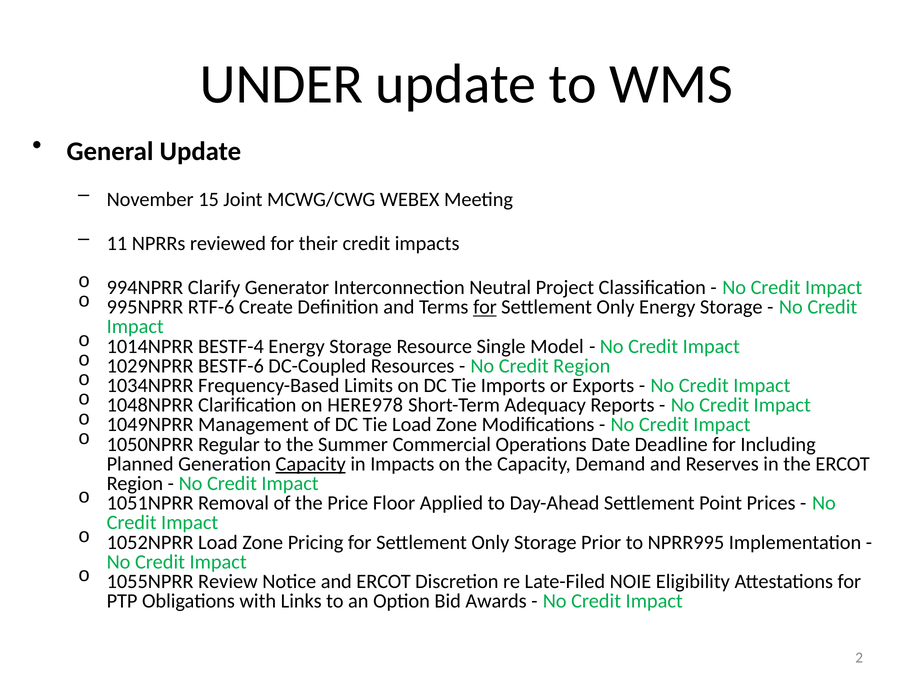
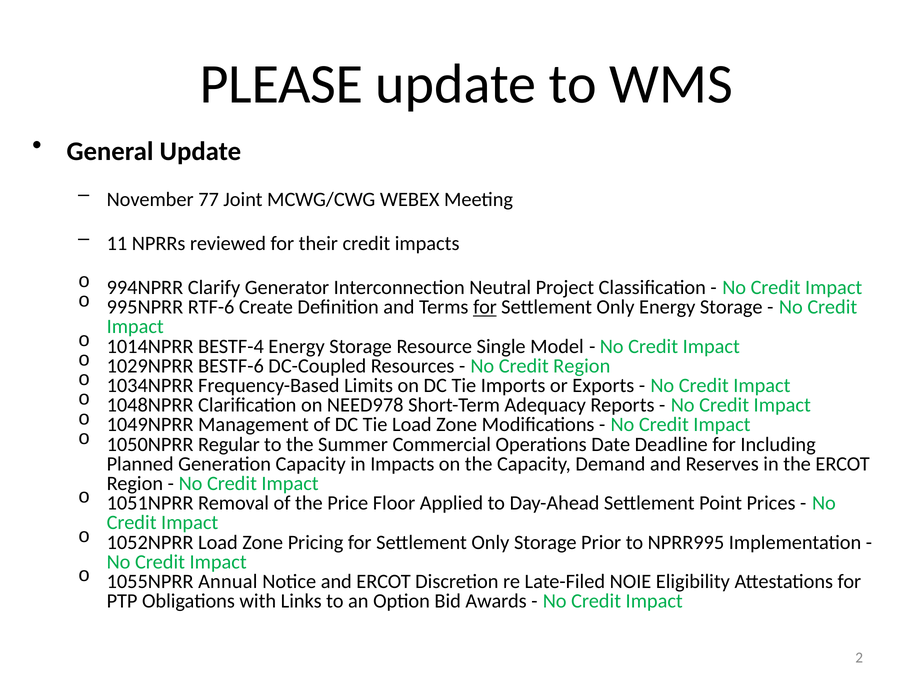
UNDER: UNDER -> PLEASE
15: 15 -> 77
HERE978: HERE978 -> NEED978
Capacity at (311, 464) underline: present -> none
Review: Review -> Annual
